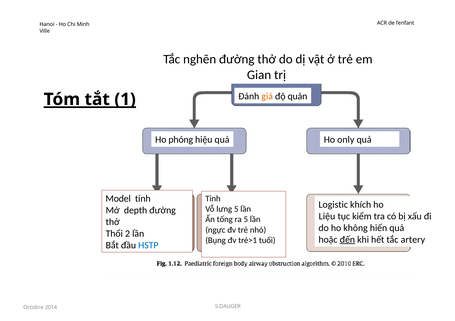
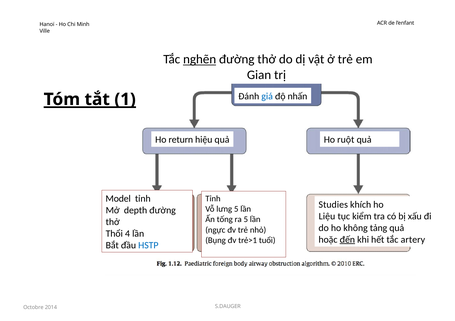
nghẽn underline: none -> present
giá colour: orange -> blue
quản: quản -> nhấn
phóng: phóng -> return
only: only -> ruột
Logistic: Logistic -> Studies
hiến: hiến -> tảng
2: 2 -> 4
